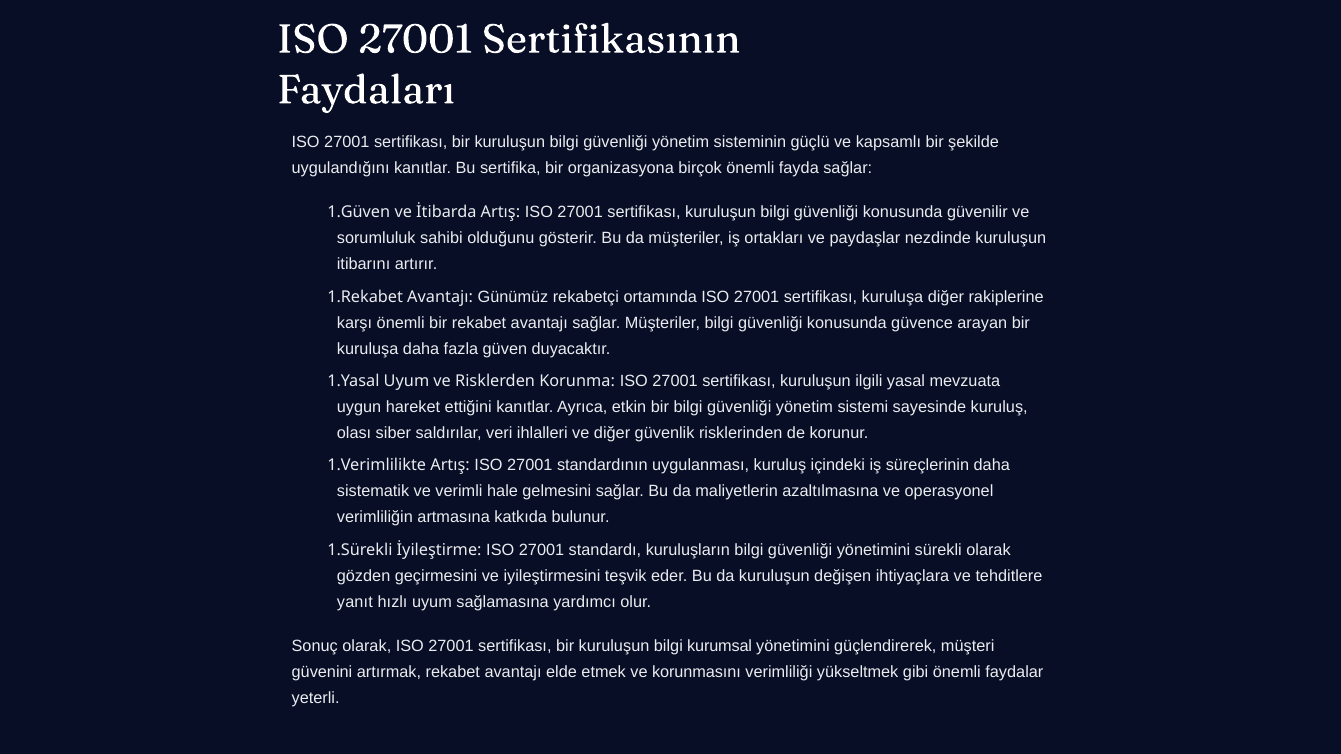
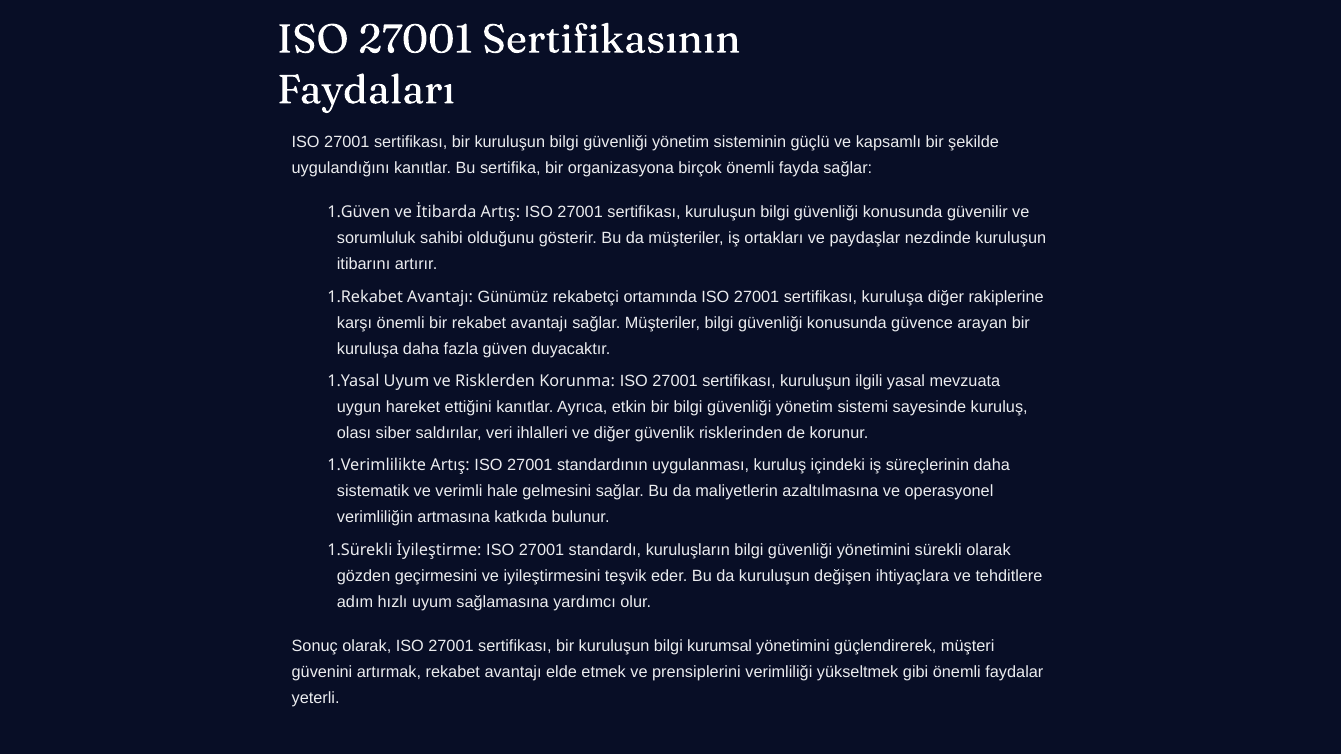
yanıt: yanıt -> adım
korunmasını: korunmasını -> prensiplerini
